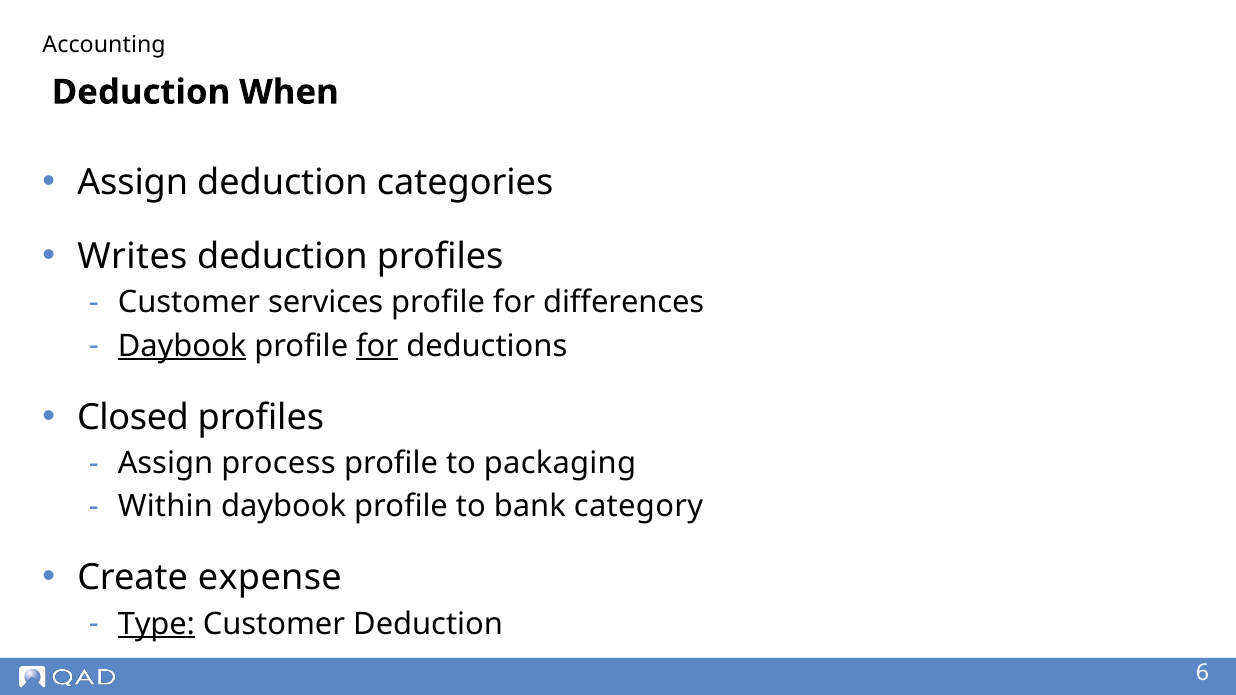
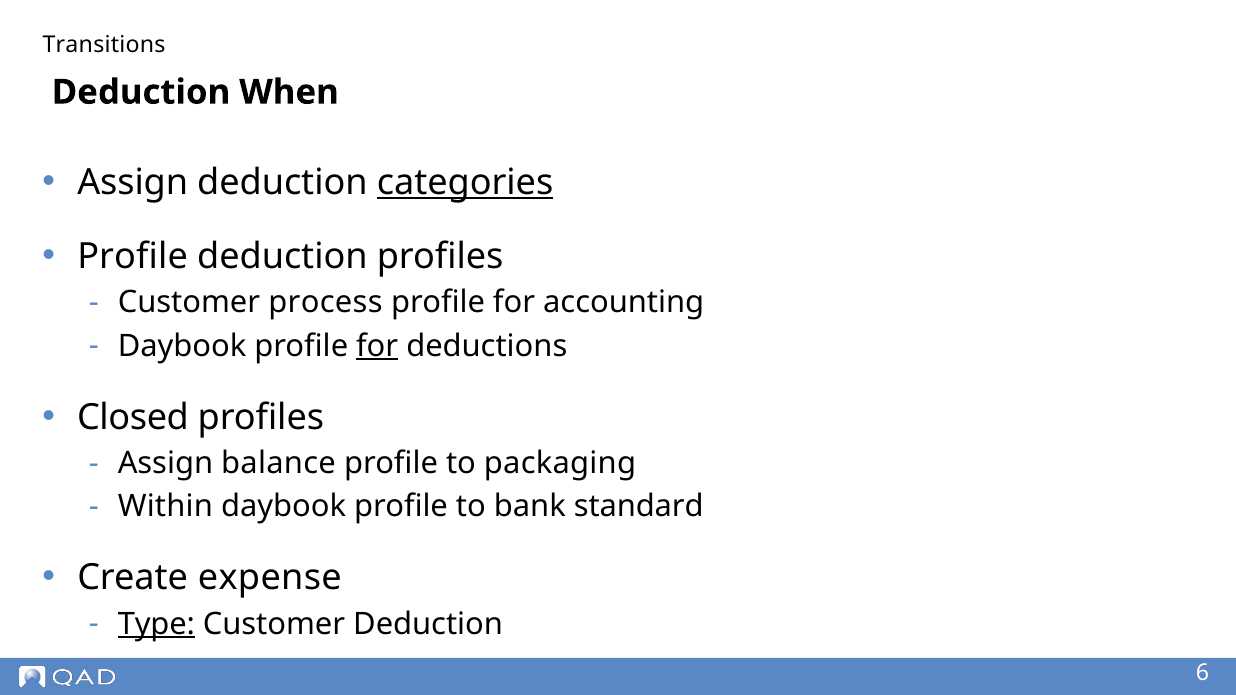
Accounting: Accounting -> Transitions
categories underline: none -> present
Writes at (132, 257): Writes -> Profile
services: services -> process
differences: differences -> accounting
Daybook at (182, 346) underline: present -> none
process: process -> balance
category: category -> standard
